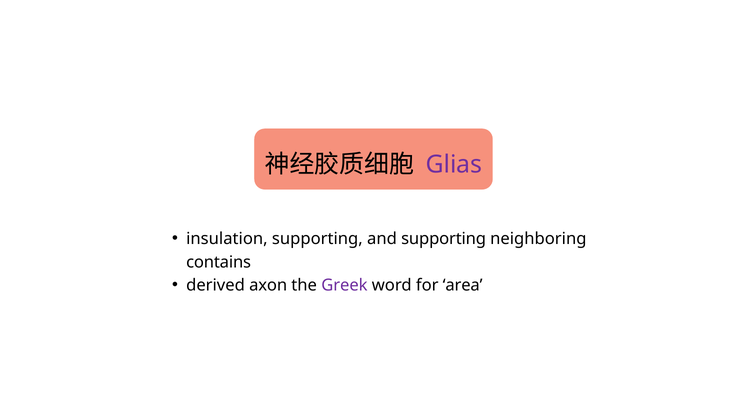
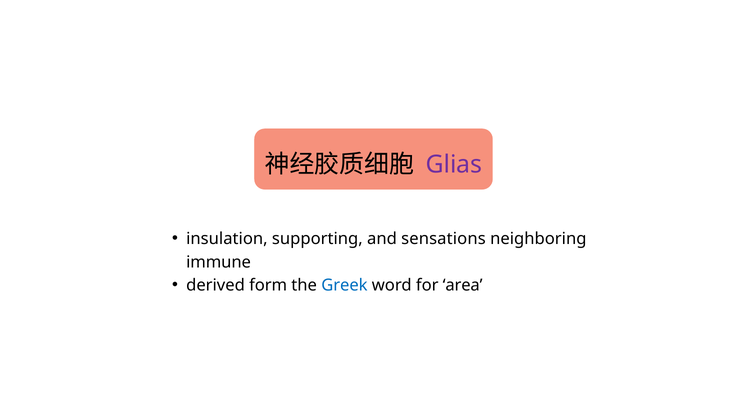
and supporting: supporting -> sensations
contains: contains -> immune
axon: axon -> form
Greek colour: purple -> blue
